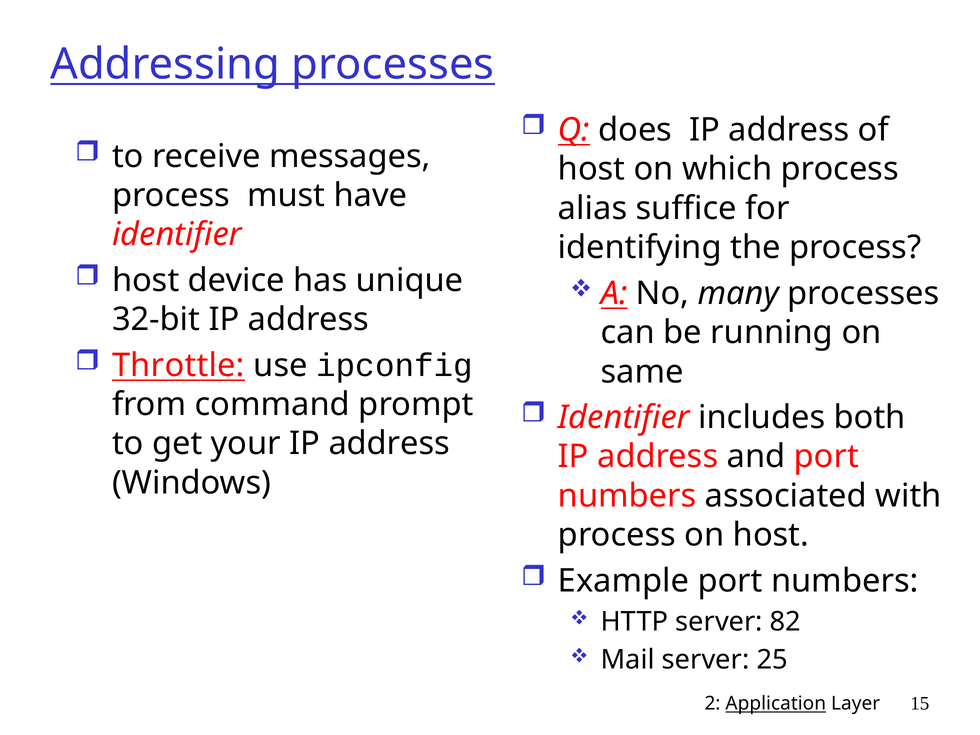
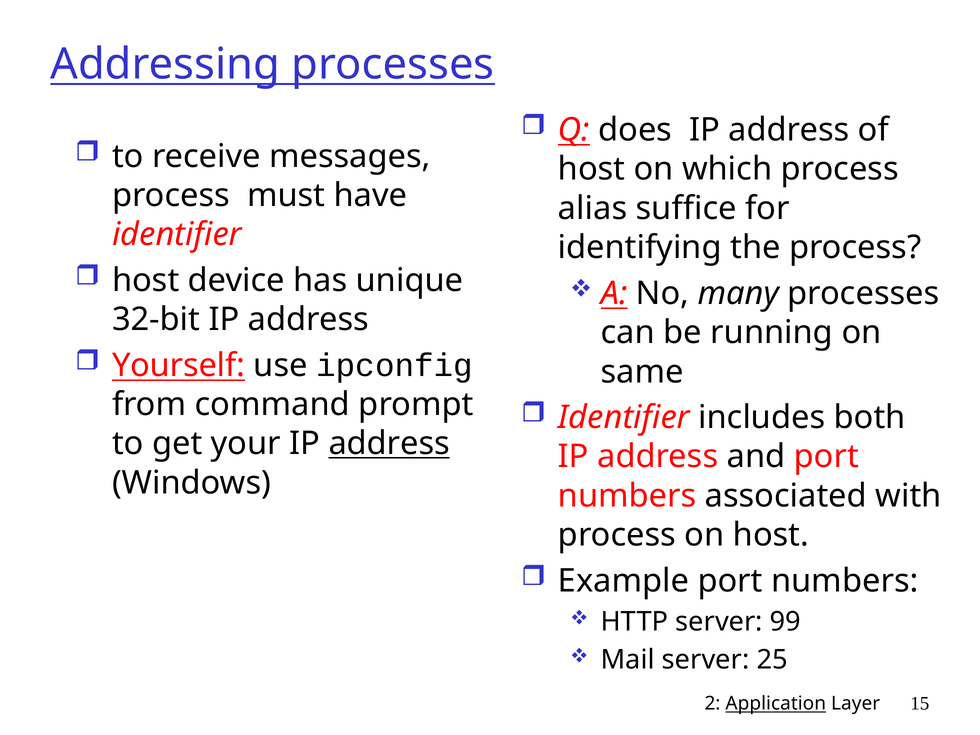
Throttle: Throttle -> Yourself
address at (389, 444) underline: none -> present
82: 82 -> 99
